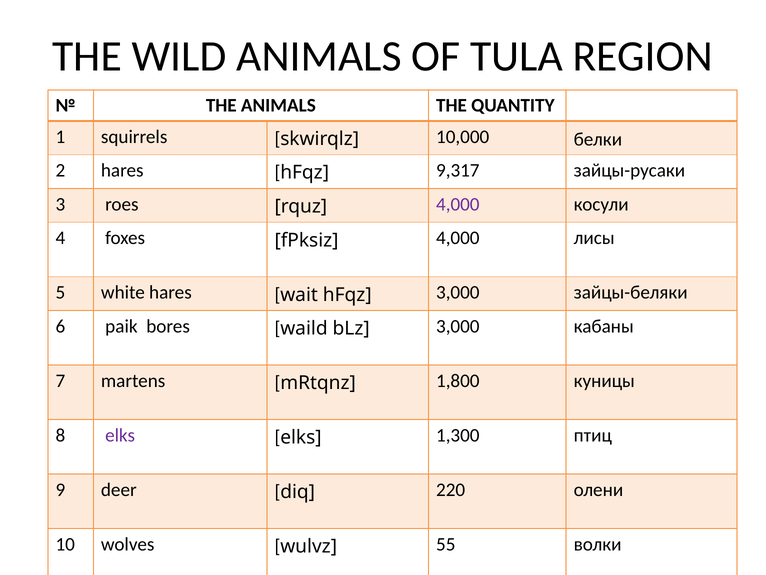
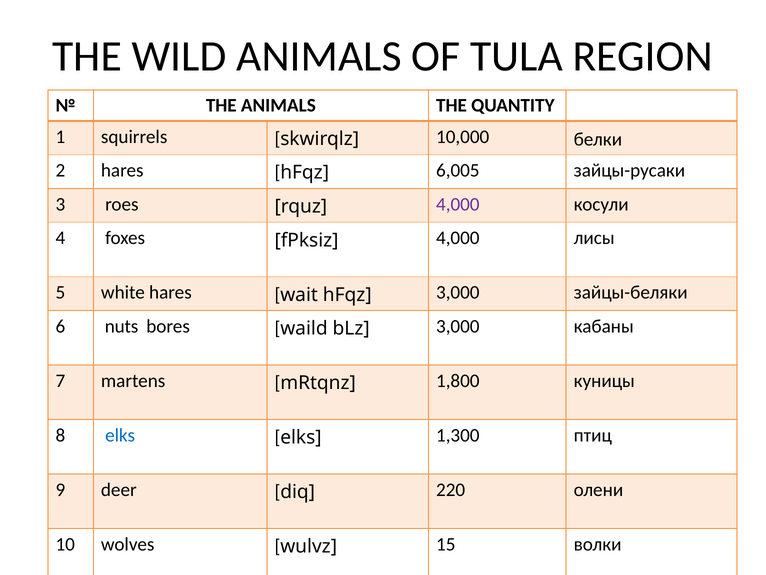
9,317: 9,317 -> 6,005
paik: paik -> nuts
elks at (120, 435) colour: purple -> blue
55: 55 -> 15
